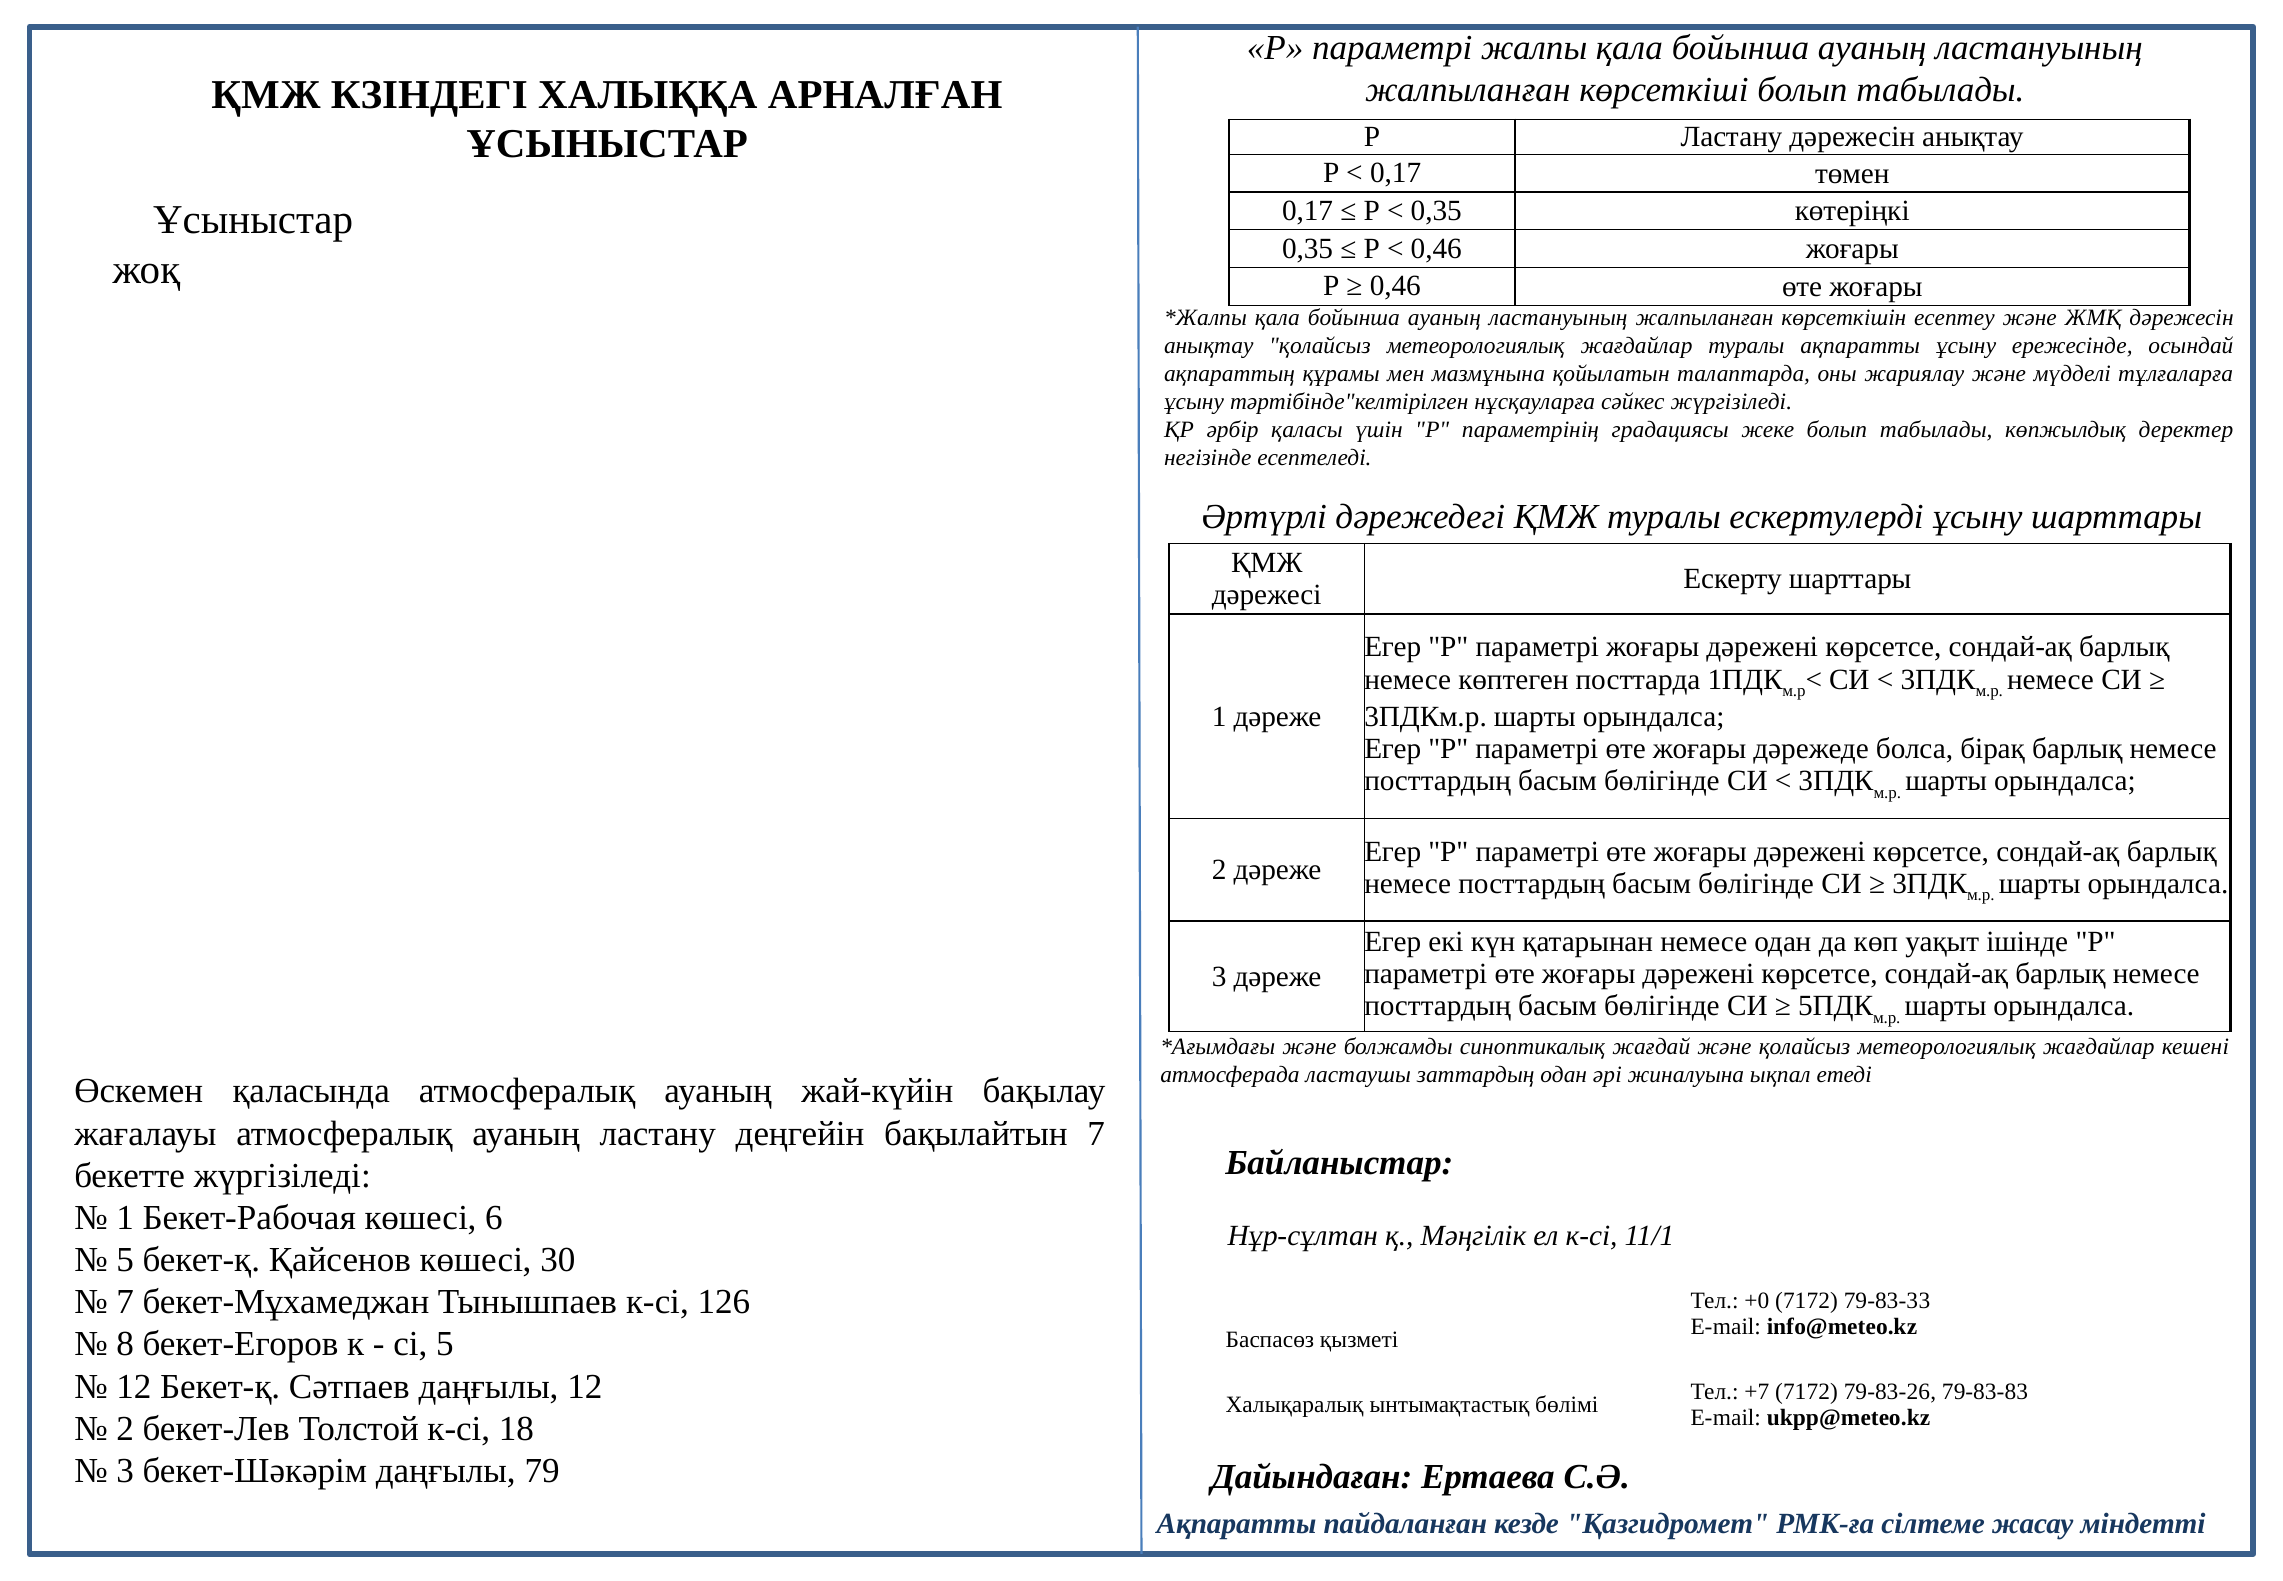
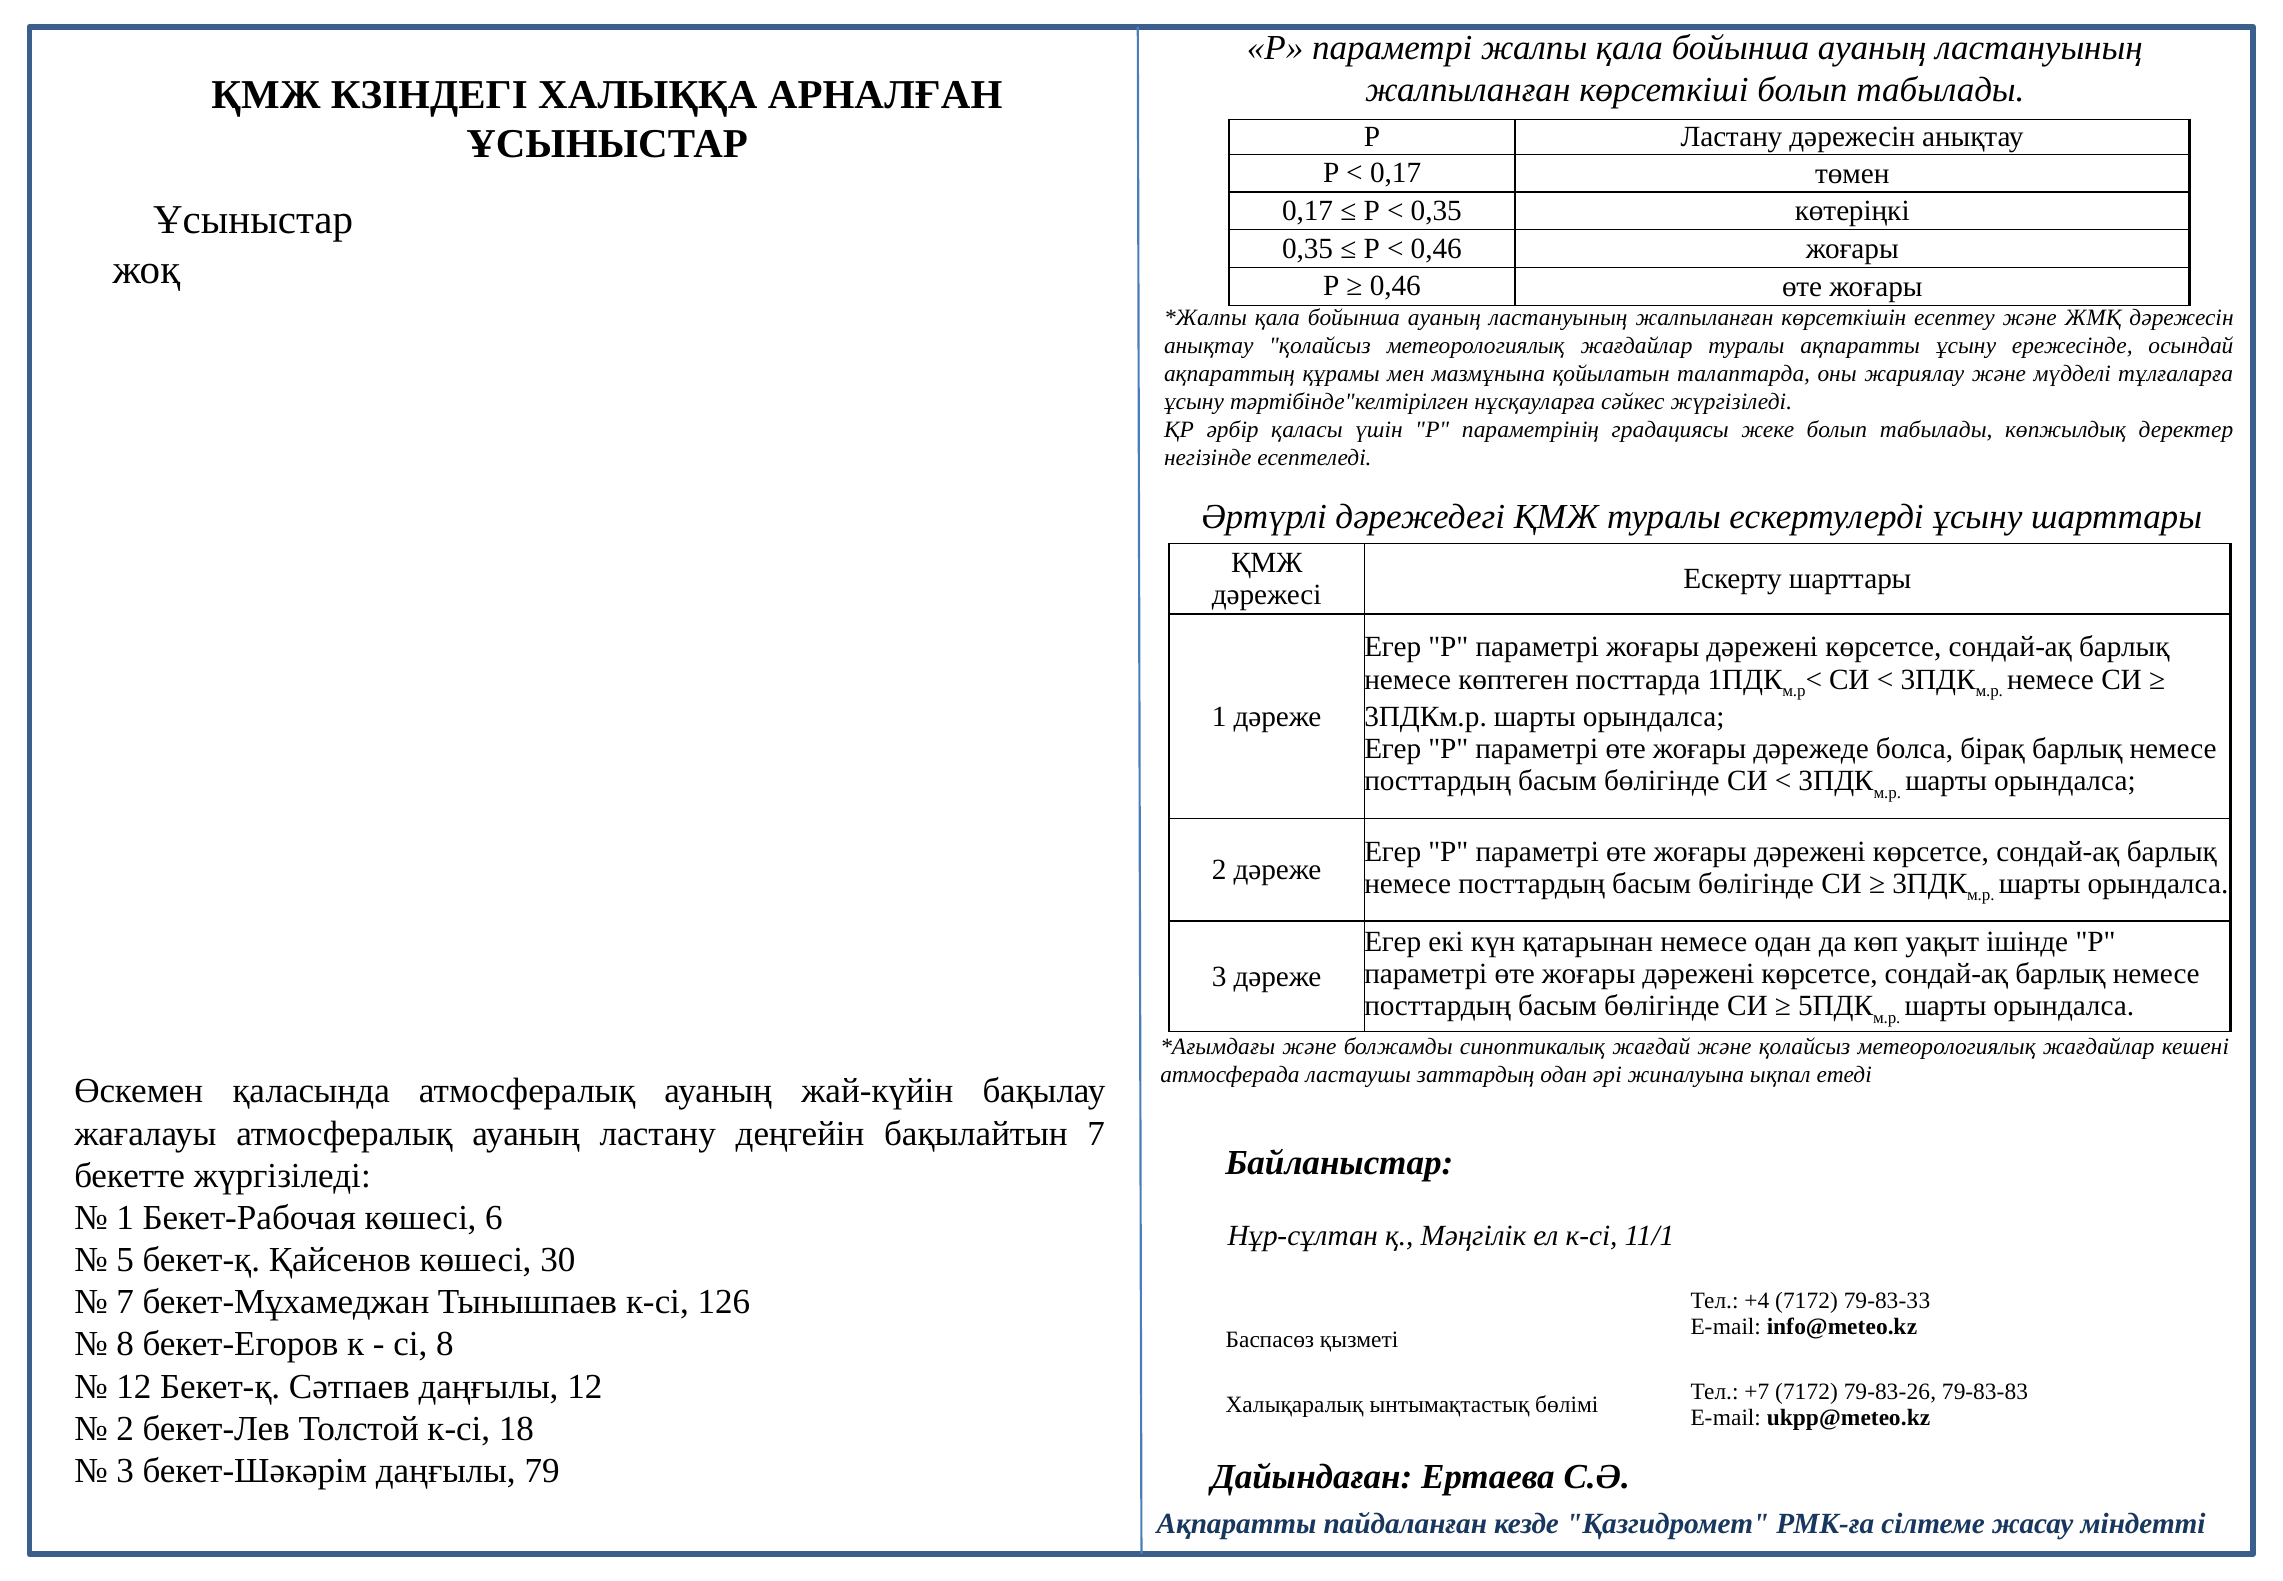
+0: +0 -> +4
сі 5: 5 -> 8
